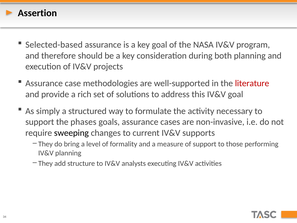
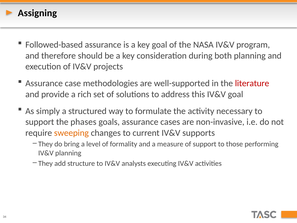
Assertion: Assertion -> Assigning
Selected-based: Selected-based -> Followed-based
sweeping colour: black -> orange
